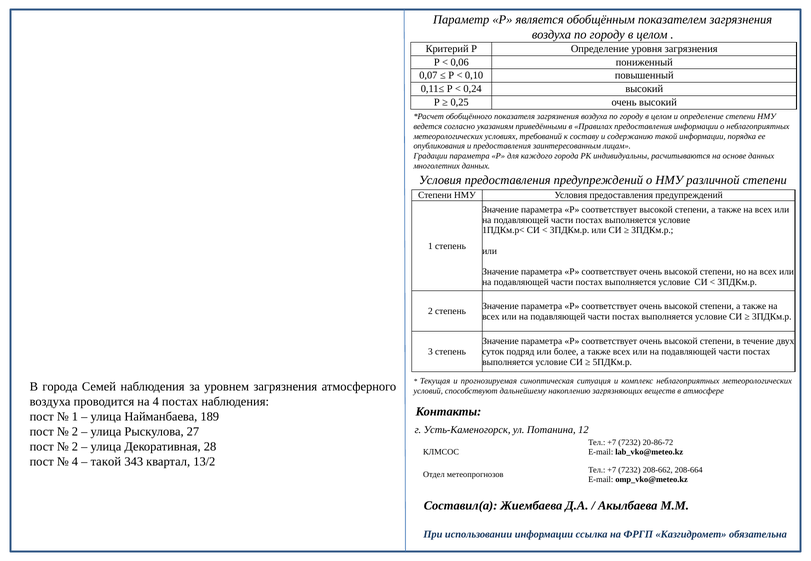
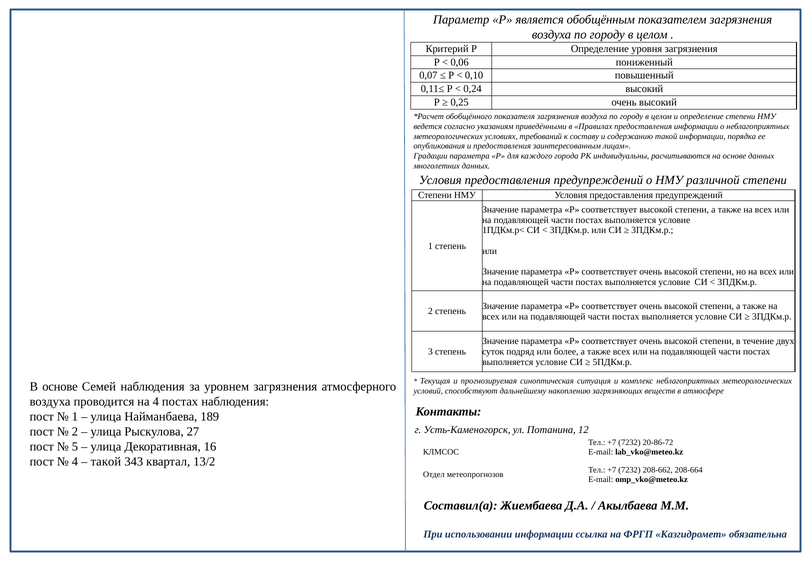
В города: города -> основе
2 at (75, 447): 2 -> 5
28: 28 -> 16
